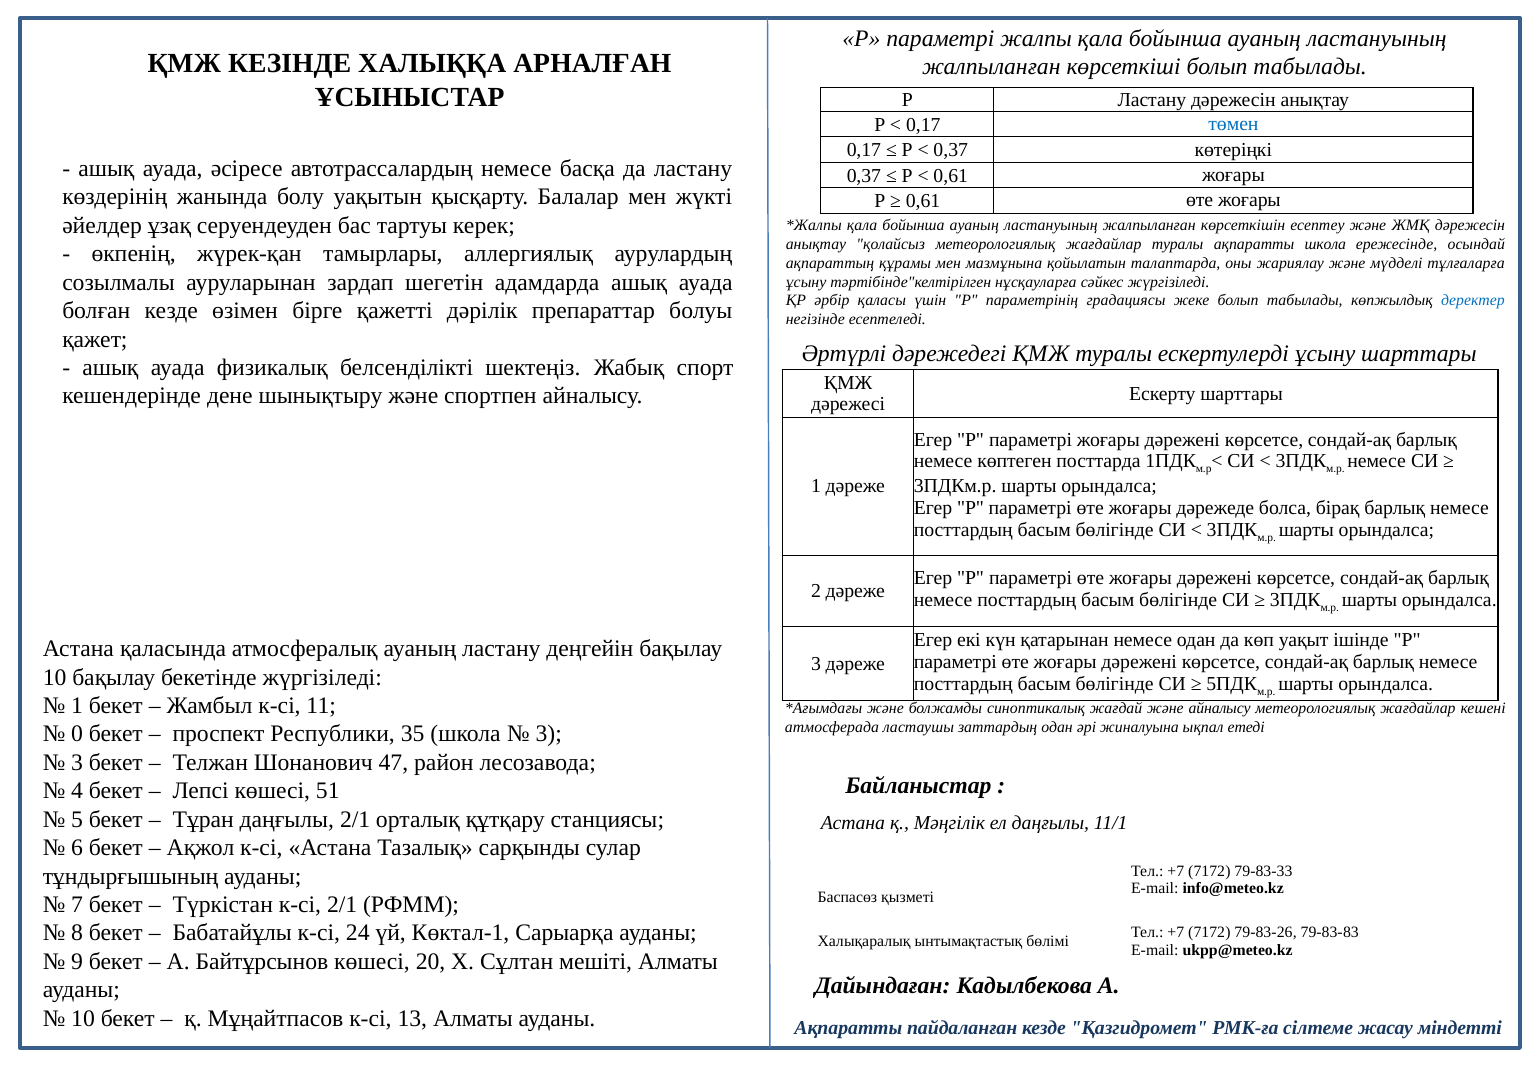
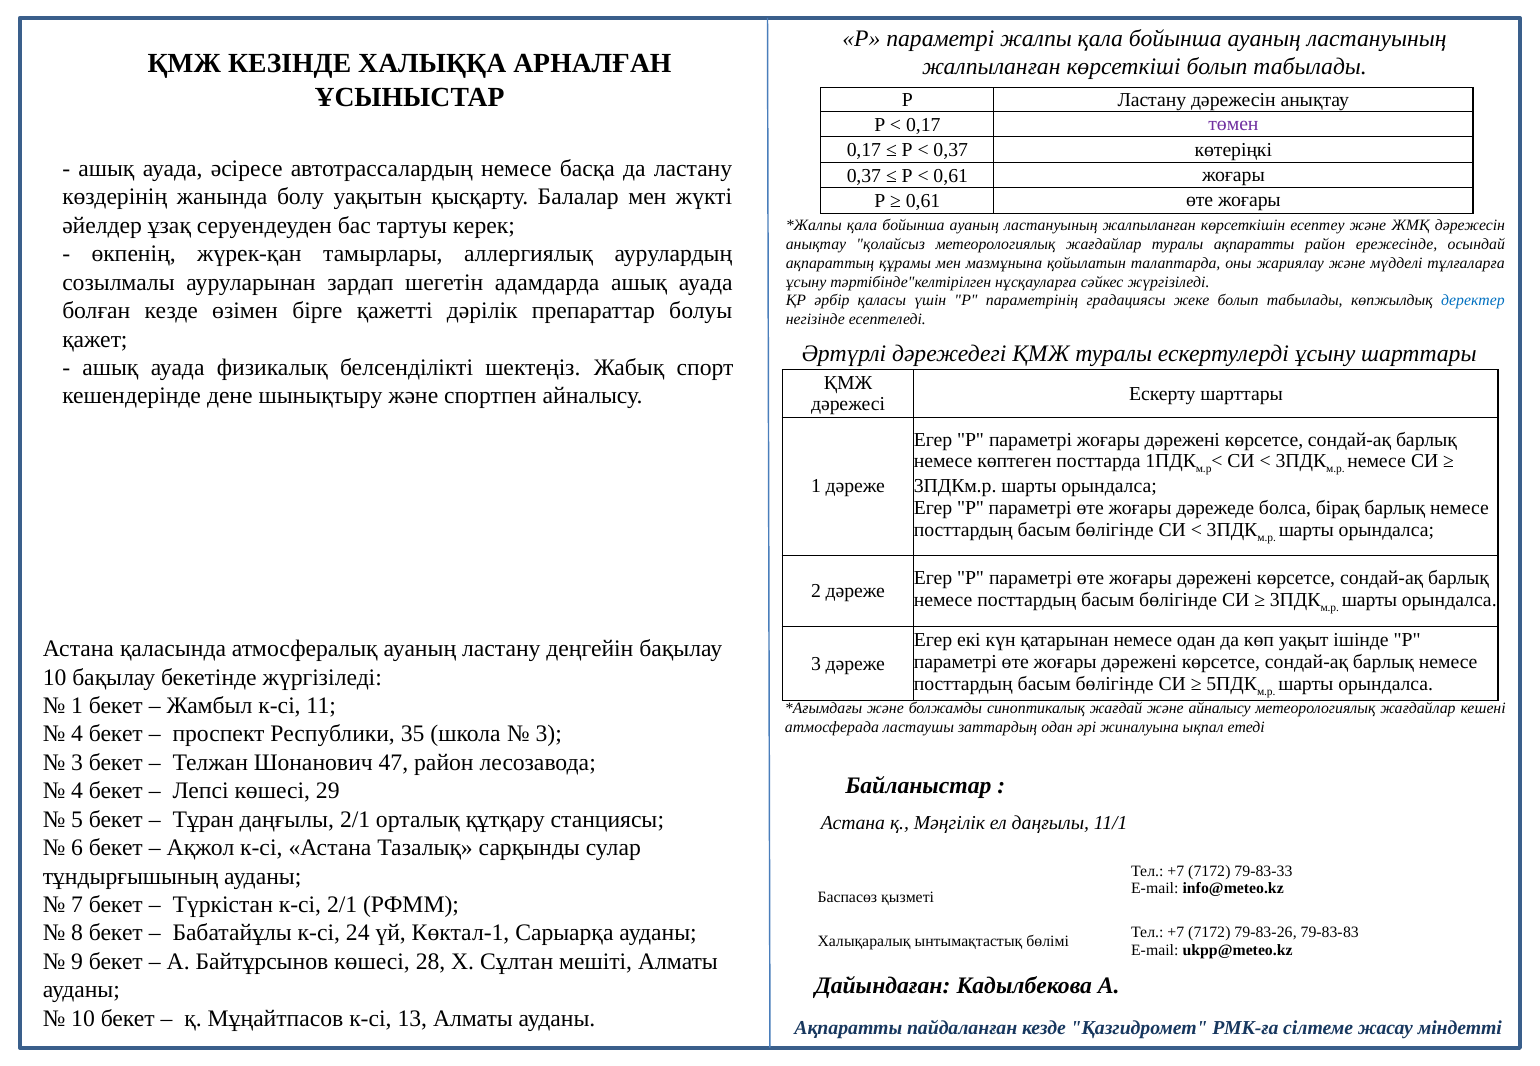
төмен colour: blue -> purple
ақпаратты школа: школа -> район
0 at (77, 734): 0 -> 4
51: 51 -> 29
20: 20 -> 28
